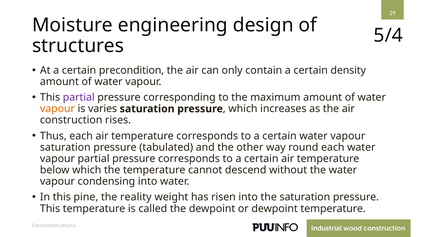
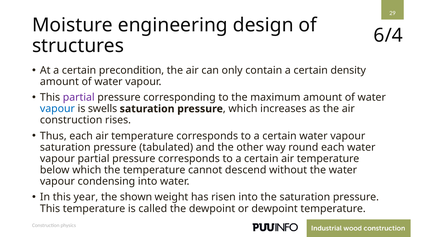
5/4: 5/4 -> 6/4
vapour at (57, 109) colour: orange -> blue
varies: varies -> swells
pine: pine -> year
reality: reality -> shown
